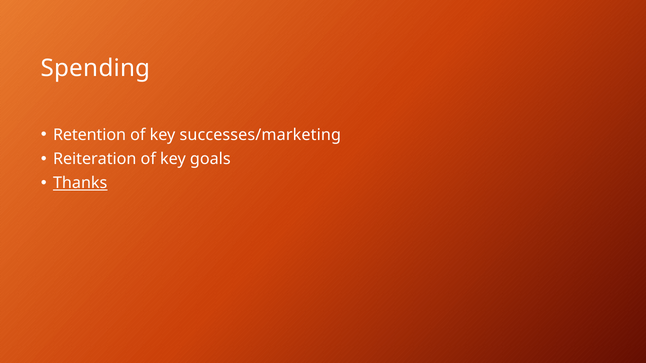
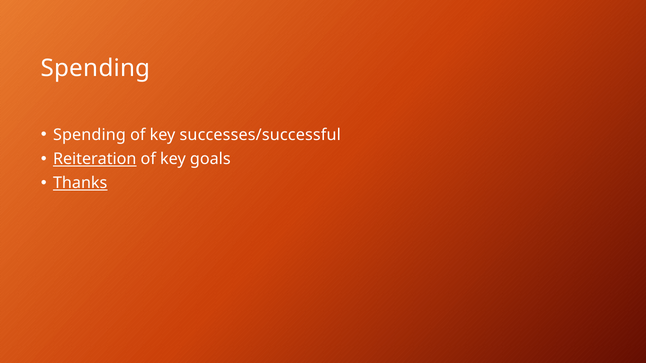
Retention at (90, 135): Retention -> Spending
successes/marketing: successes/marketing -> successes/successful
Reiteration underline: none -> present
